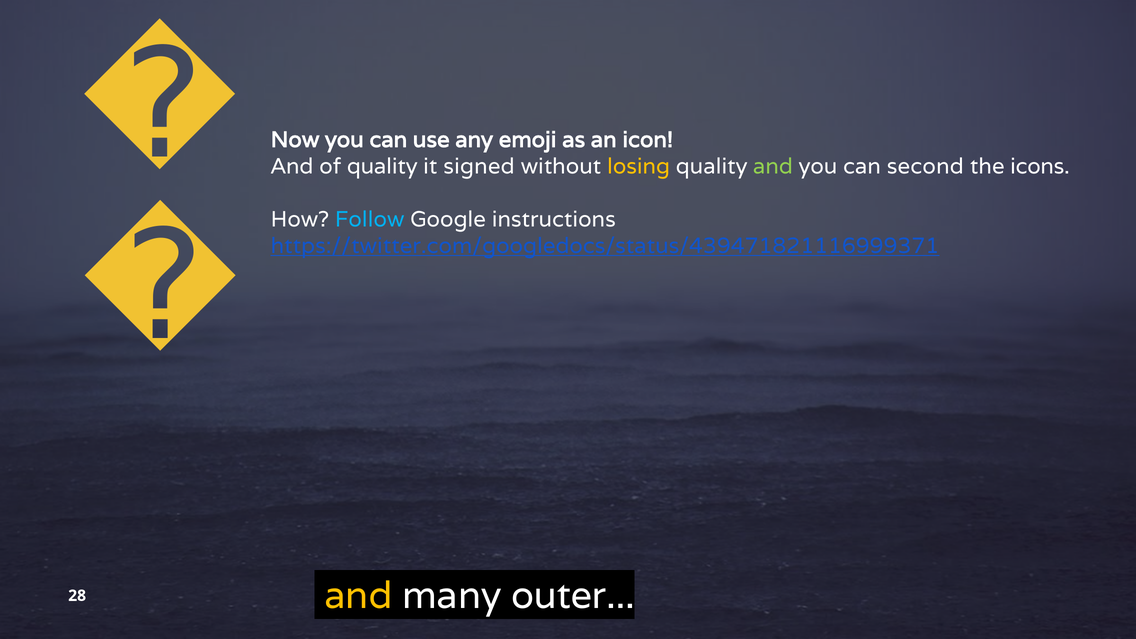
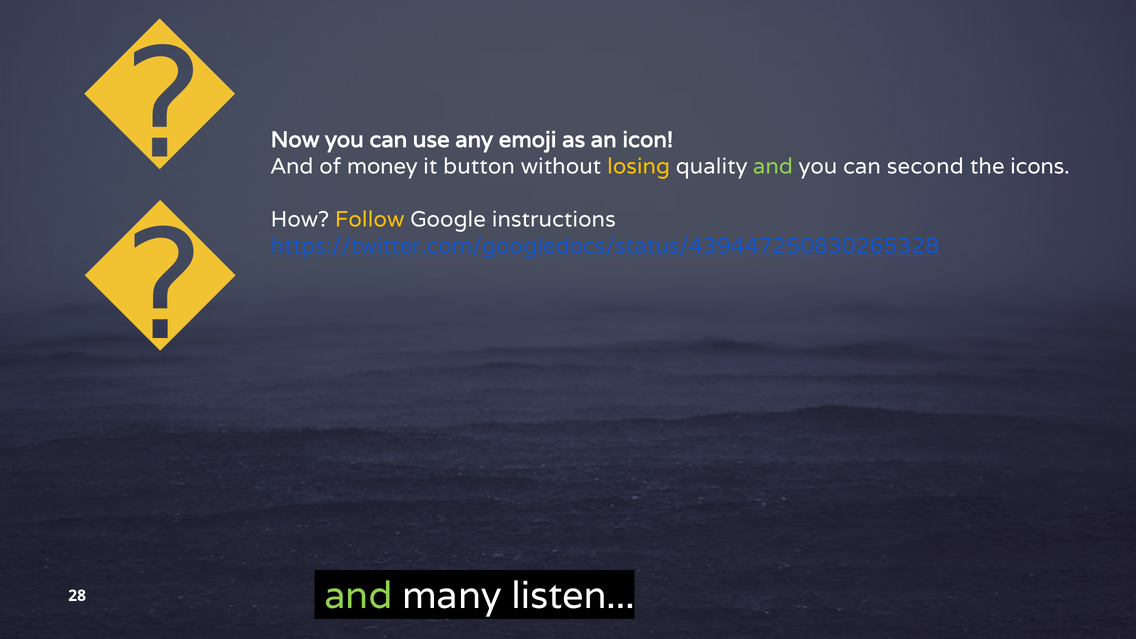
of quality: quality -> money
signed: signed -> button
Follow colour: light blue -> yellow
https://twitter.com/googledocs/status/439471821116999371: https://twitter.com/googledocs/status/439471821116999371 -> https://twitter.com/googledocs/status/439447250830265328
and at (358, 596) colour: yellow -> light green
outer: outer -> listen
